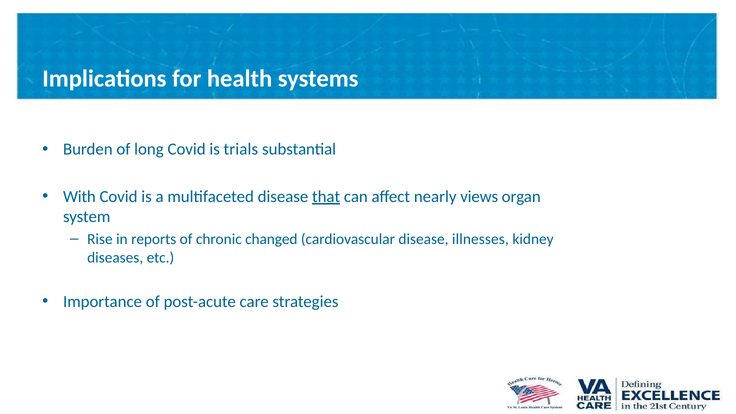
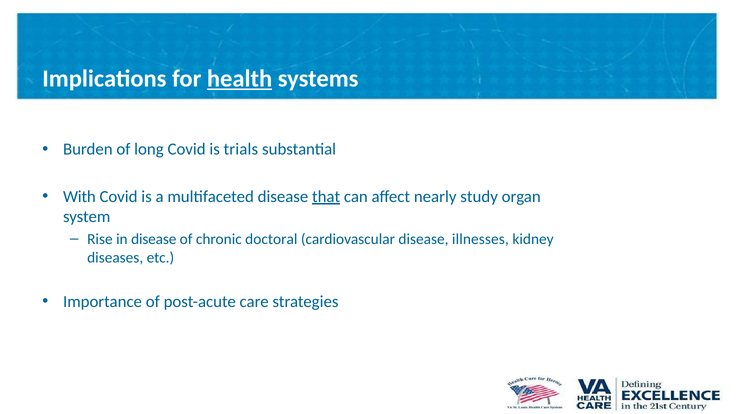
health underline: none -> present
views: views -> study
in reports: reports -> disease
changed: changed -> doctoral
